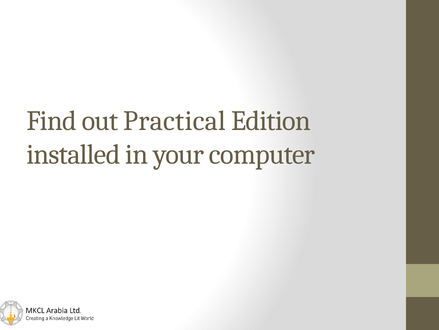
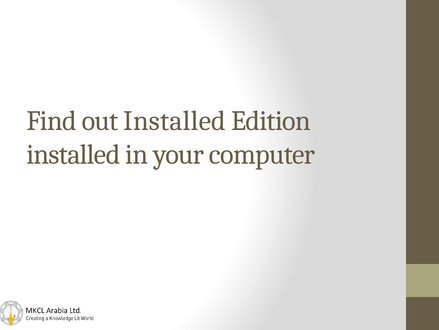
out Practical: Practical -> Installed
